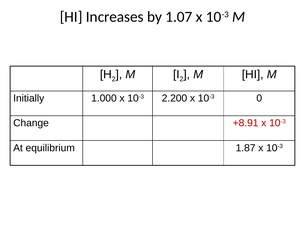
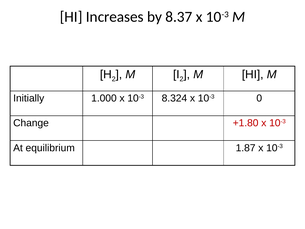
1.07: 1.07 -> 8.37
2.200: 2.200 -> 8.324
+8.91: +8.91 -> +1.80
